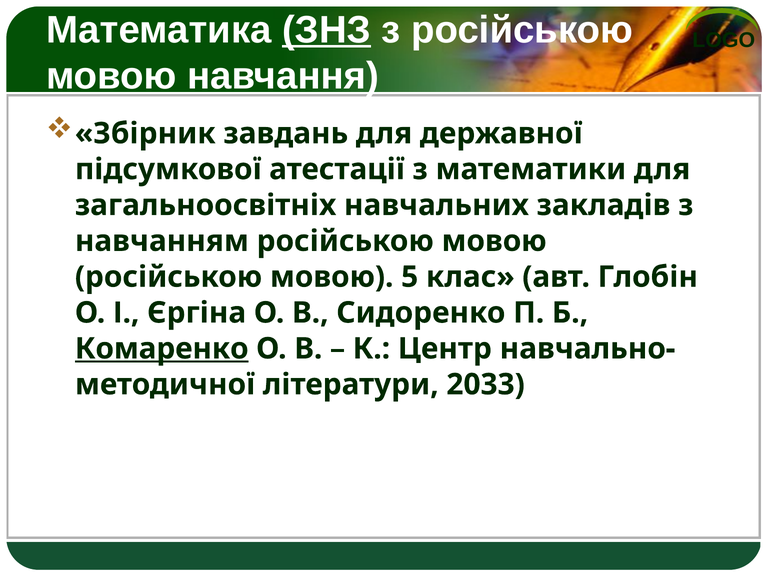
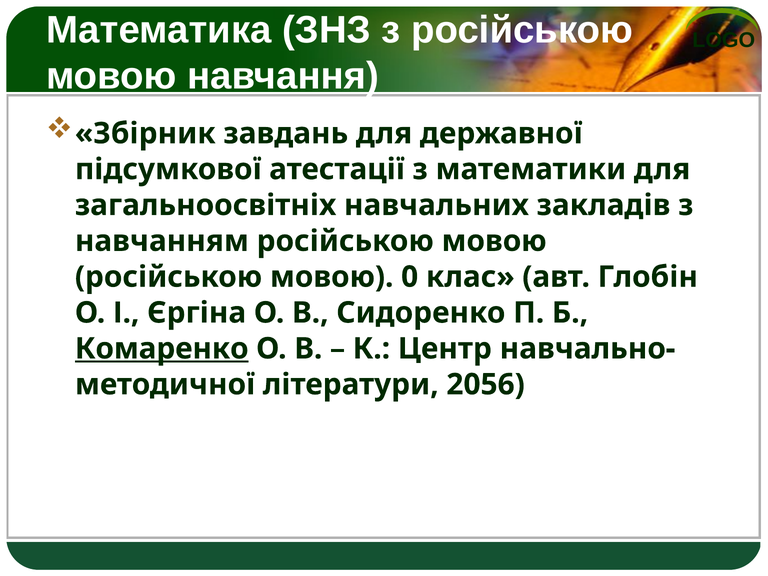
ЗНЗ underline: present -> none
5: 5 -> 0
2033: 2033 -> 2056
